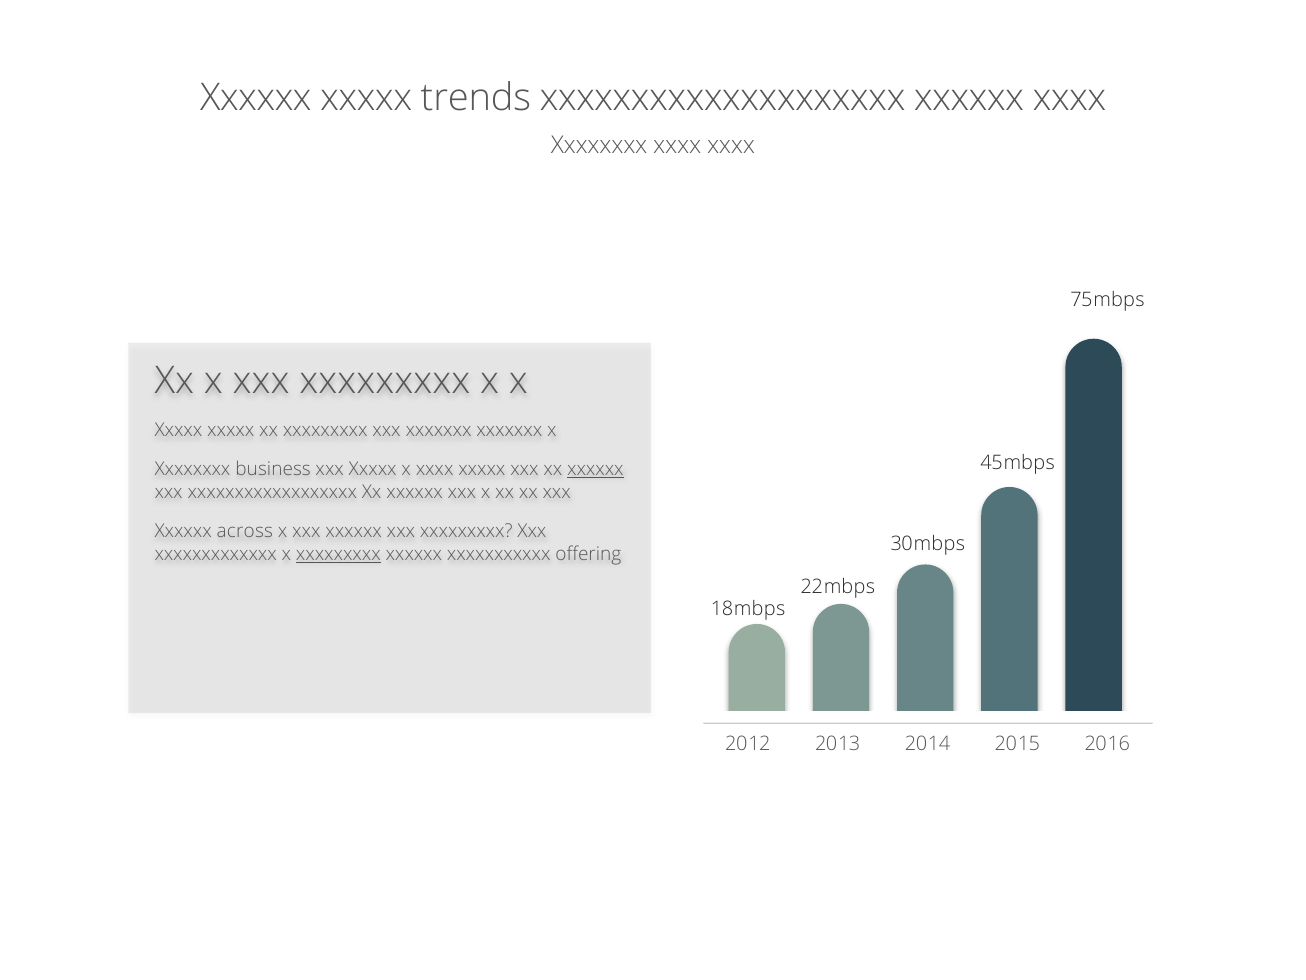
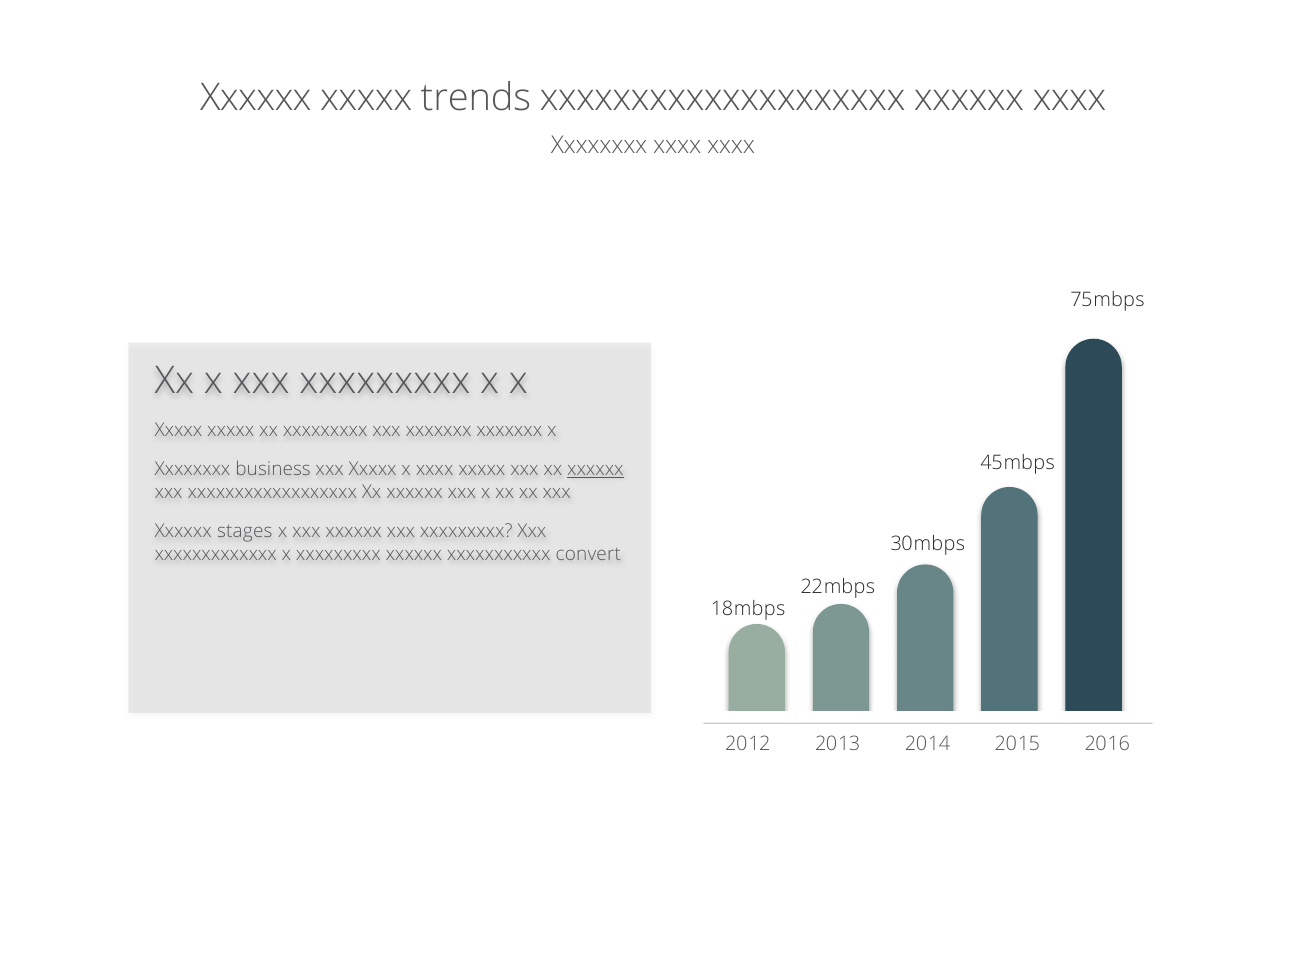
across: across -> stages
xxxxxxxxx at (338, 554) underline: present -> none
offering: offering -> convert
